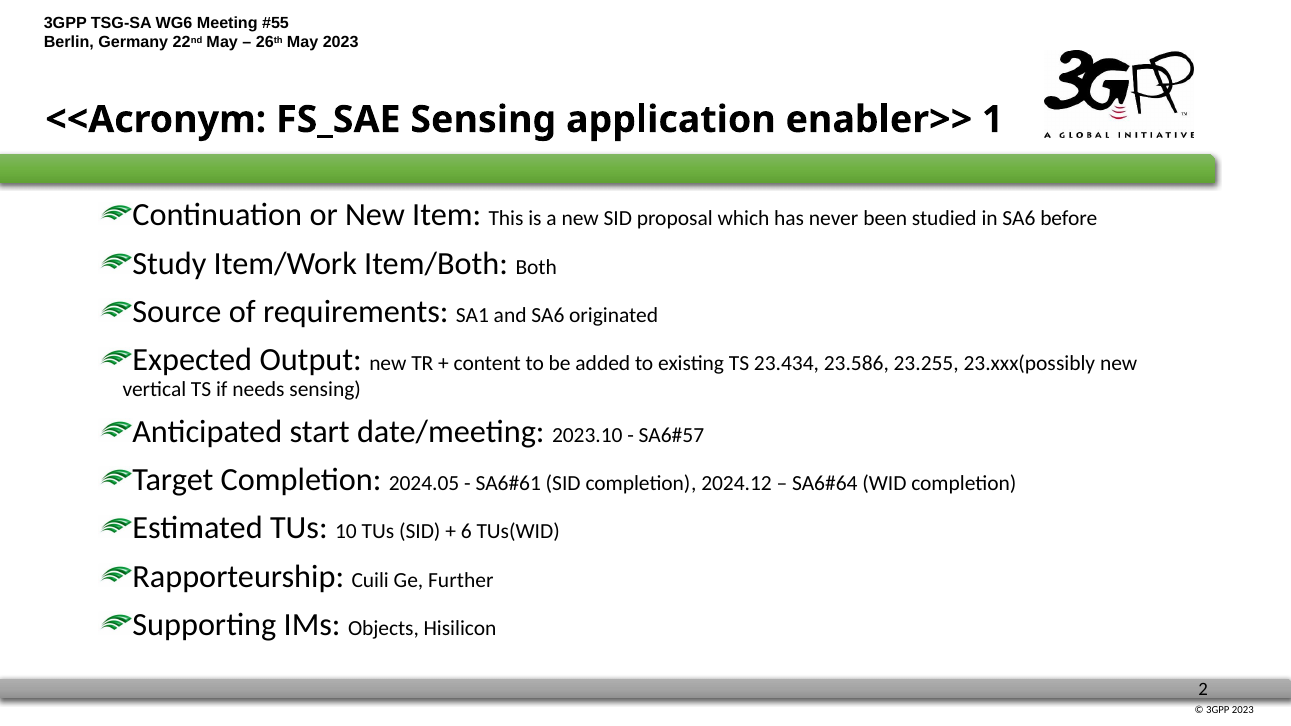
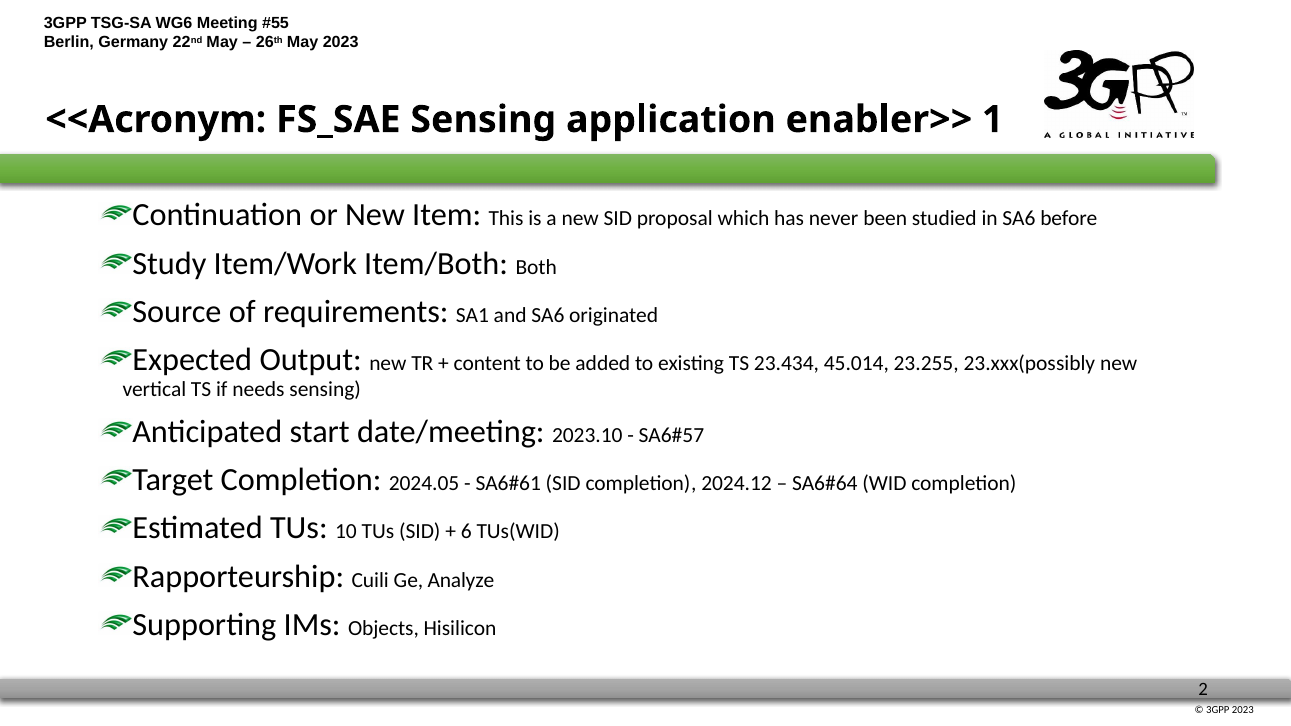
23.586: 23.586 -> 45.014
Further: Further -> Analyze
